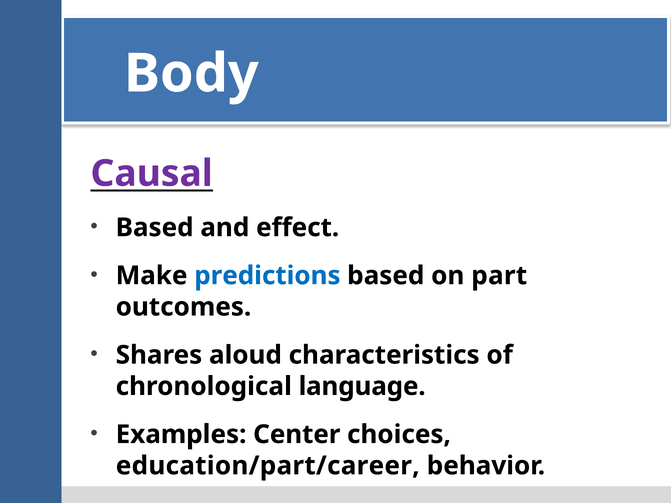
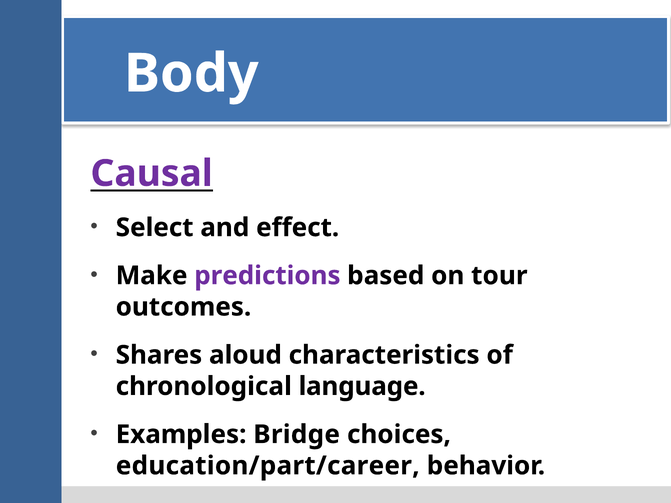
Based at (155, 228): Based -> Select
predictions colour: blue -> purple
part: part -> tour
Center: Center -> Bridge
